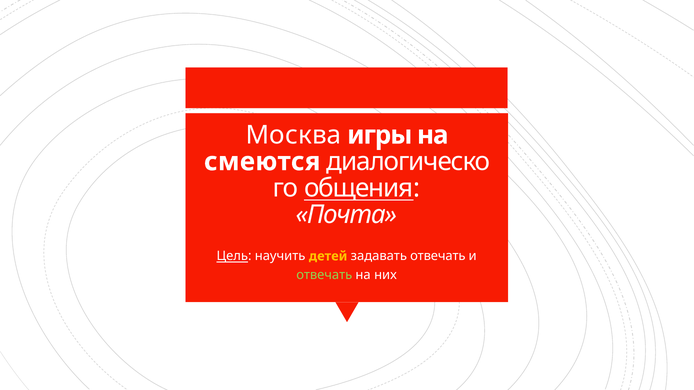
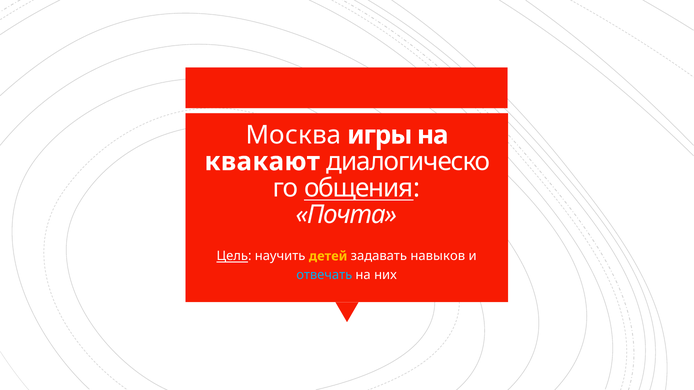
смеются: смеются -> квакают
задавать отвечать: отвечать -> навыков
отвечать at (324, 275) colour: light green -> light blue
